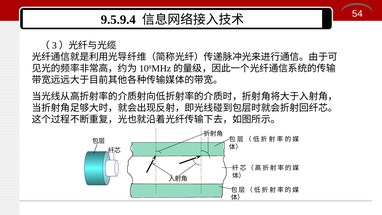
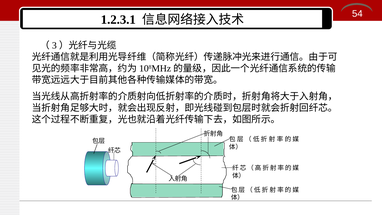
9.5.9.4: 9.5.9.4 -> 1.2.3.1
